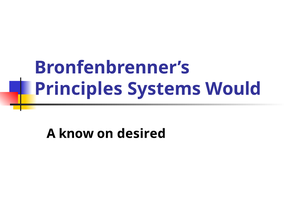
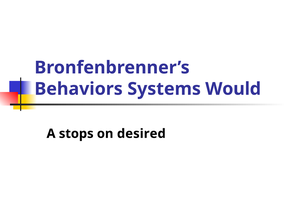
Principles: Principles -> Behaviors
know: know -> stops
